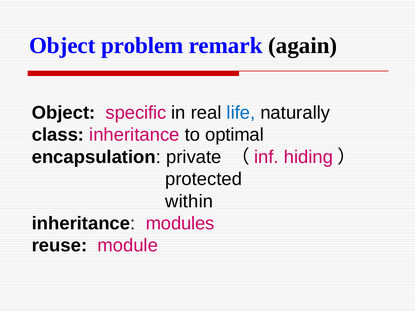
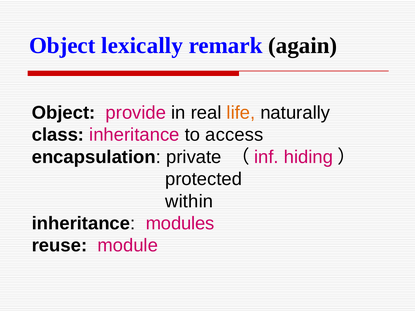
problem: problem -> lexically
specific: specific -> provide
life colour: blue -> orange
optimal: optimal -> access
